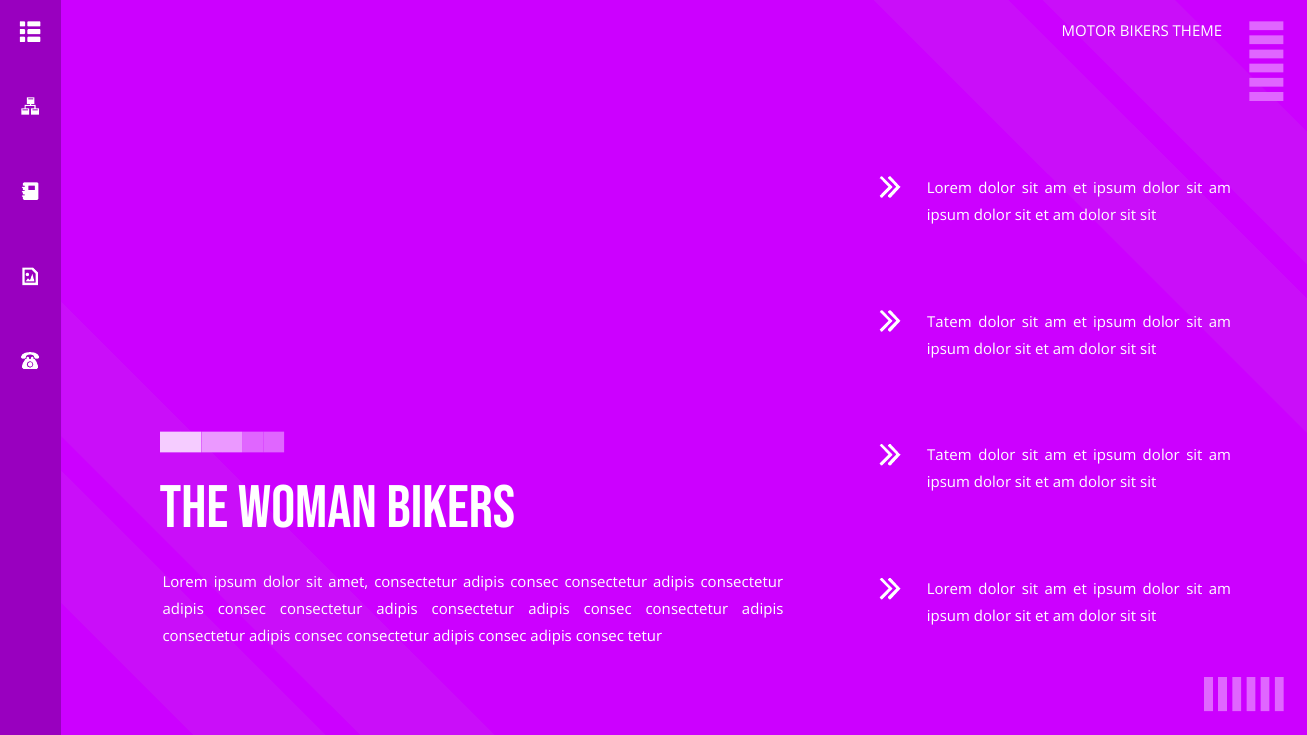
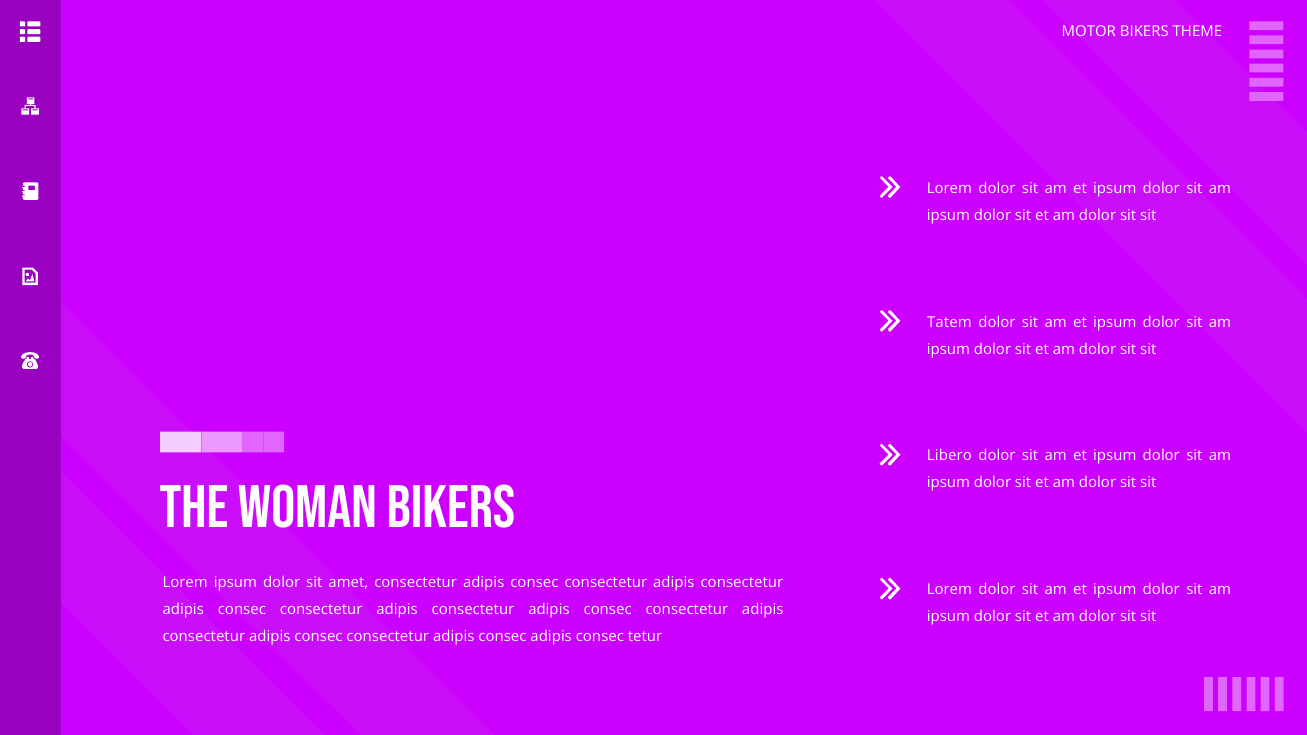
Tatem at (949, 456): Tatem -> Libero
